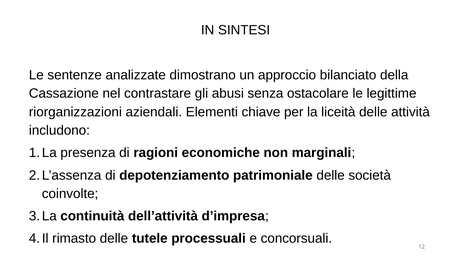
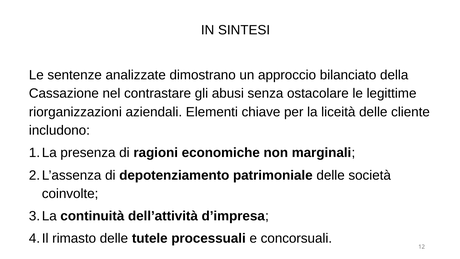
attività: attività -> cliente
